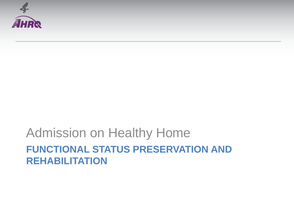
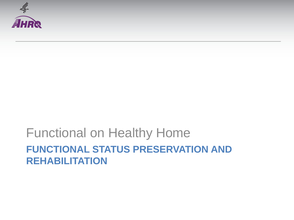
Admission at (56, 133): Admission -> Functional
